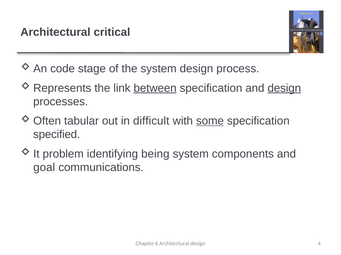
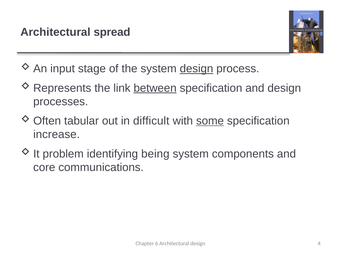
critical: critical -> spread
code: code -> input
design at (196, 69) underline: none -> present
design at (284, 88) underline: present -> none
specified: specified -> increase
goal: goal -> core
